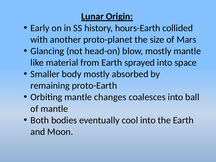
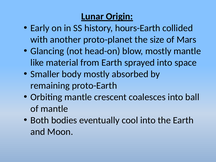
changes: changes -> crescent
